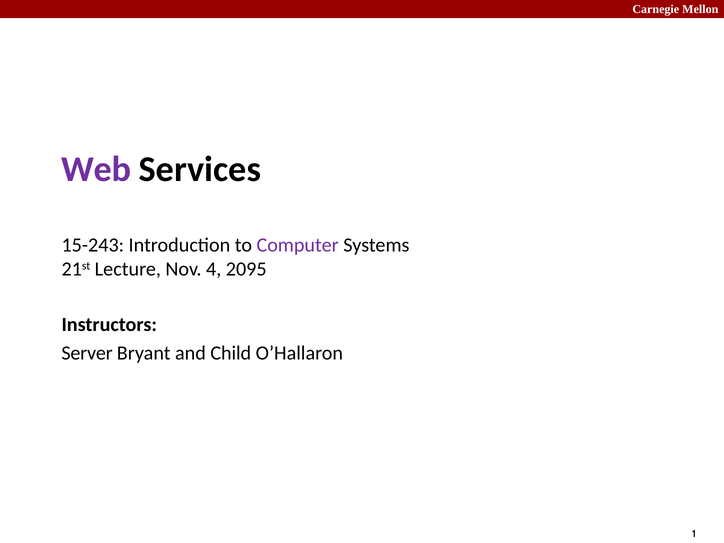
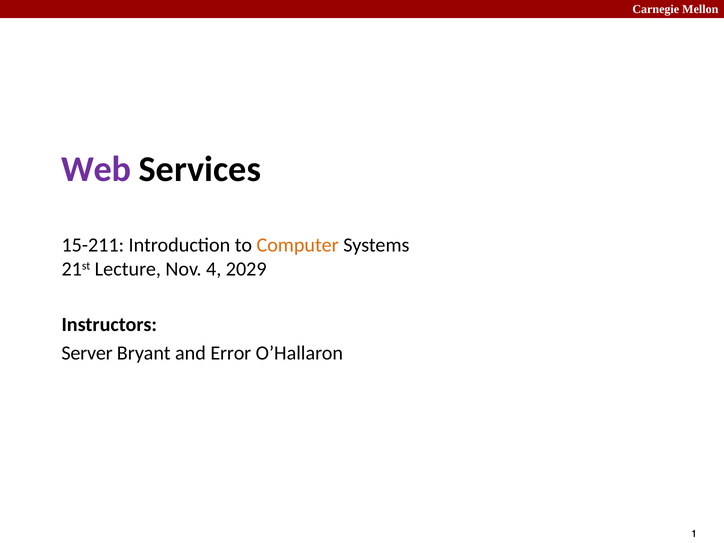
15-243: 15-243 -> 15-211
Computer colour: purple -> orange
2095: 2095 -> 2029
Child: Child -> Error
